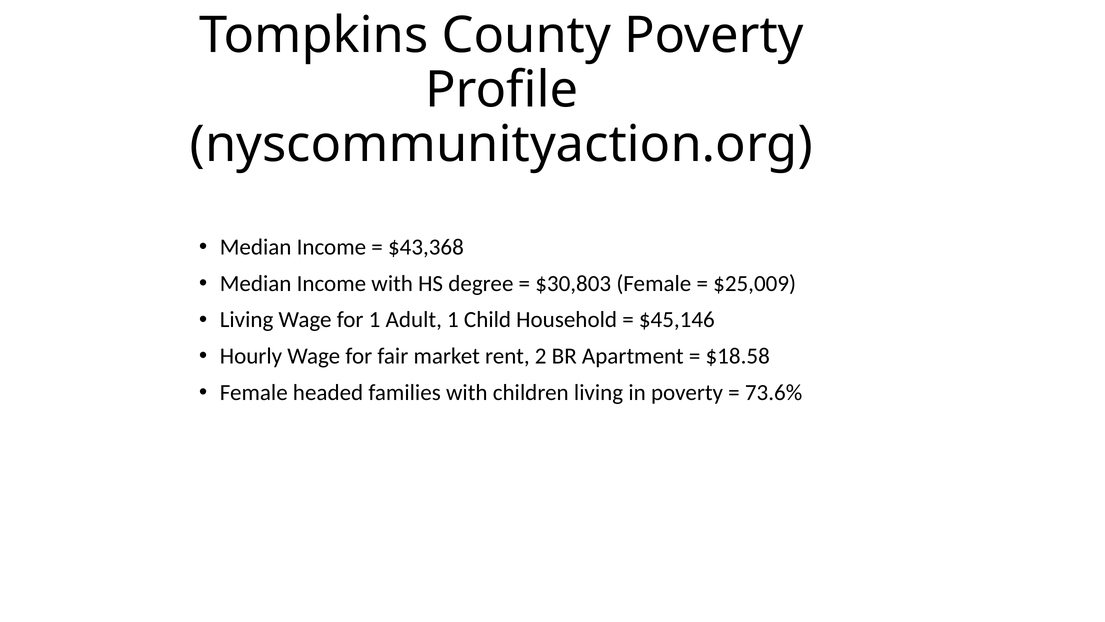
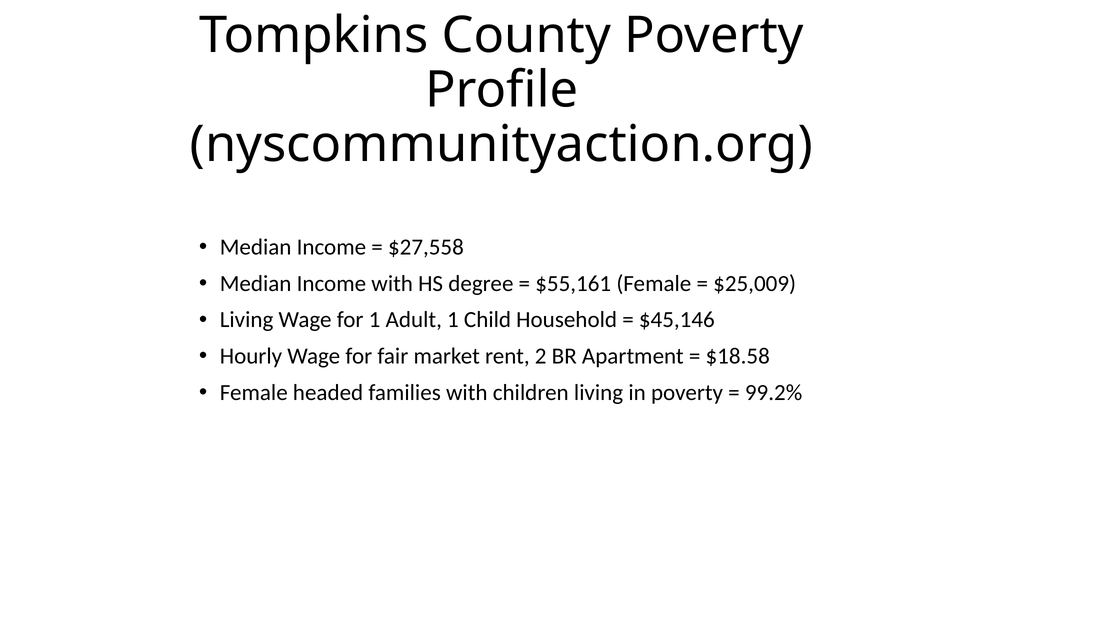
$43,368: $43,368 -> $27,558
$30,803: $30,803 -> $55,161
73.6%: 73.6% -> 99.2%
